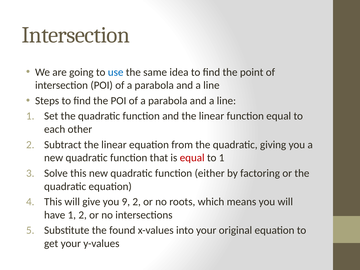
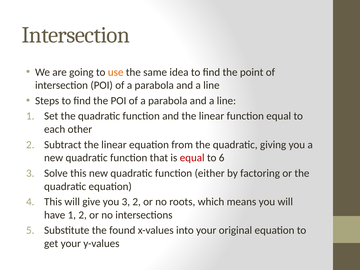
use colour: blue -> orange
to 1: 1 -> 6
you 9: 9 -> 3
